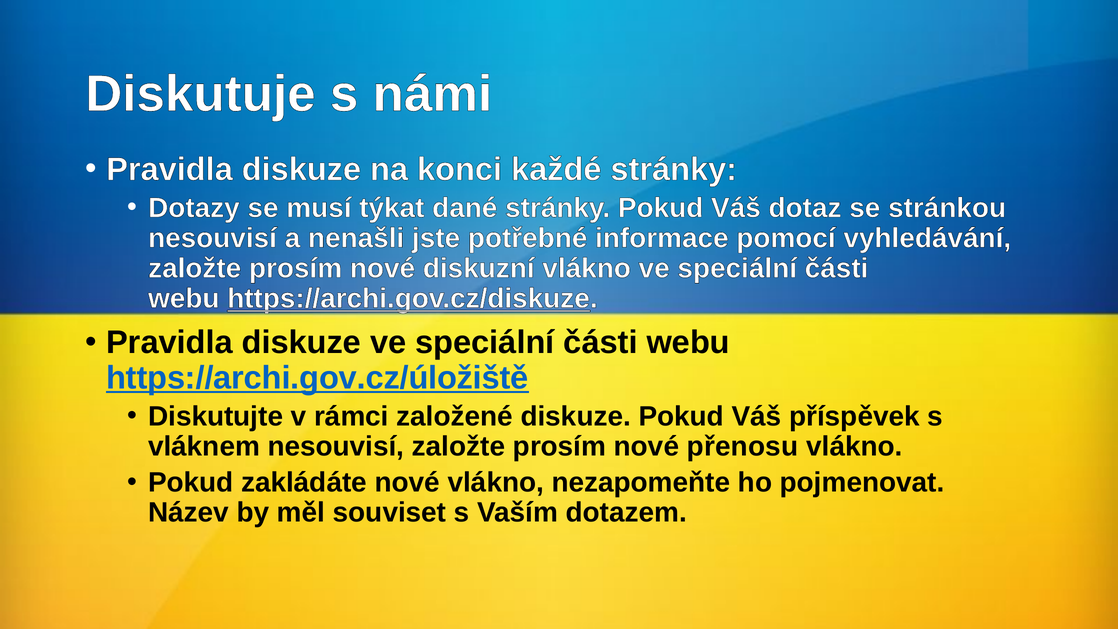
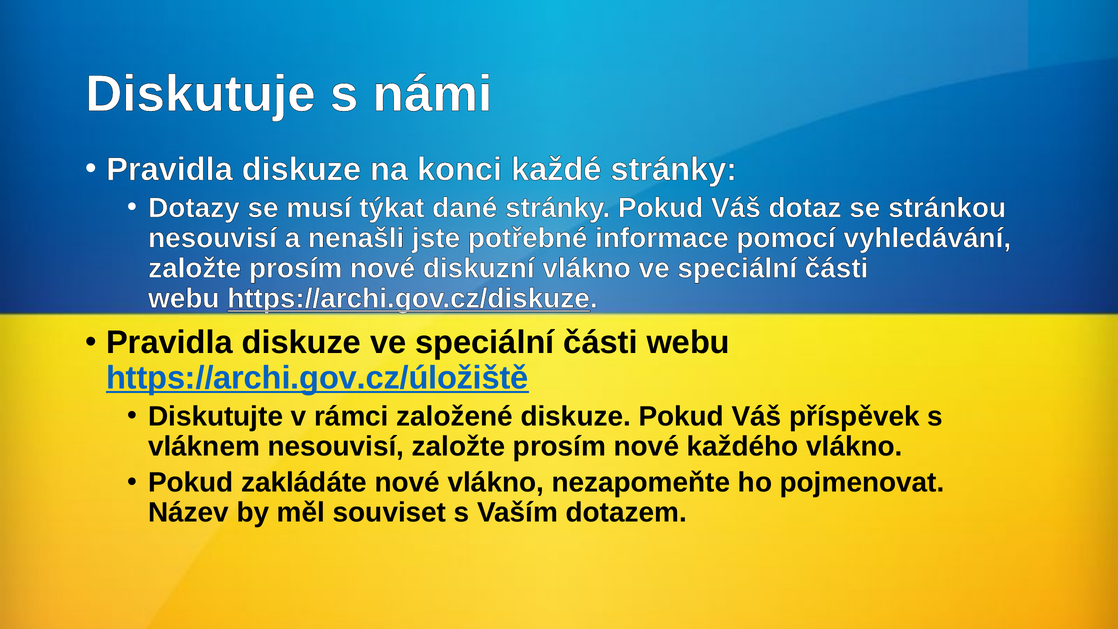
přenosu: přenosu -> každého
